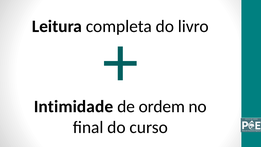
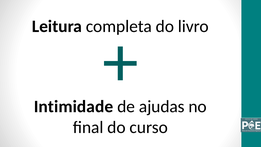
ordem: ordem -> ajudas
